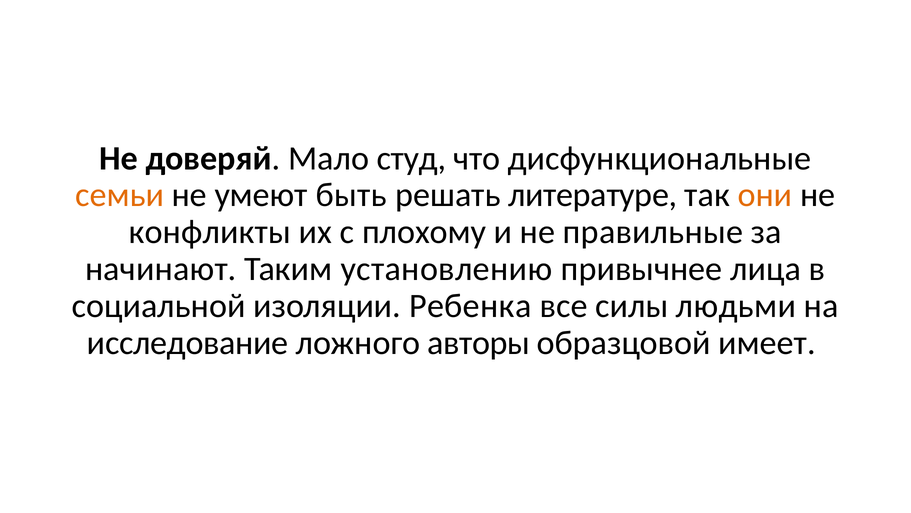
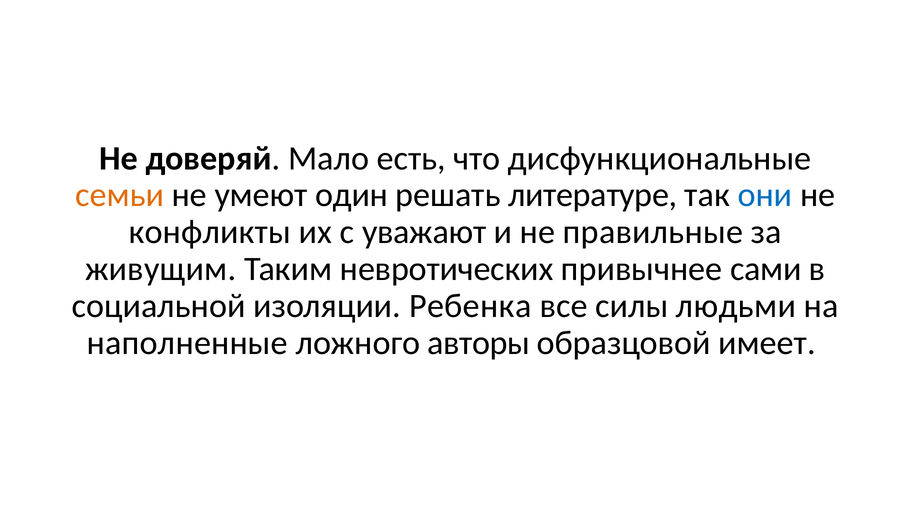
студ: студ -> есть
быть: быть -> один
они colour: orange -> blue
плохому: плохому -> уважают
начинают: начинают -> живущим
установлению: установлению -> невротических
лица: лица -> сами
исследование: исследование -> наполненные
